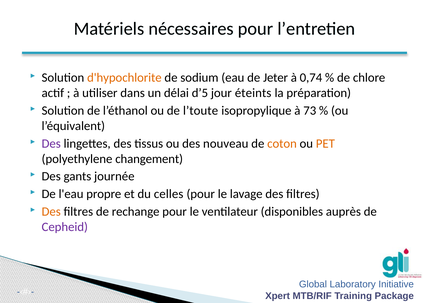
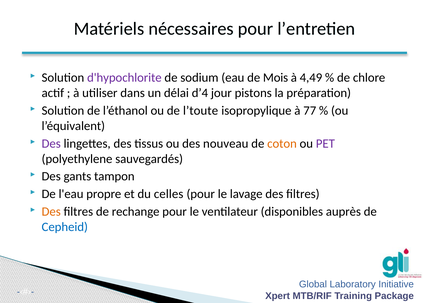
d'hypochlorite colour: orange -> purple
Jeter: Jeter -> Mois
0,74: 0,74 -> 4,49
d’5: d’5 -> d’4
éteints: éteints -> pistons
73: 73 -> 77
PET colour: orange -> purple
changement: changement -> sauvegardés
journée: journée -> tampon
Cepheid colour: purple -> blue
